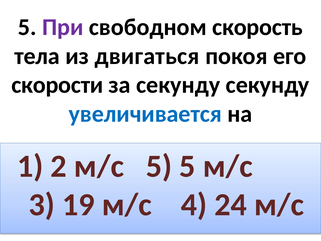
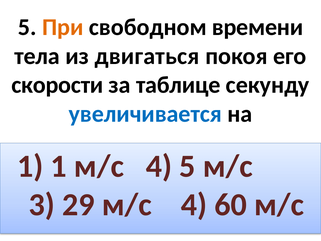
При colour: purple -> orange
скорость: скорость -> времени
за секунду: секунду -> таблице
1 2: 2 -> 1
5 at (159, 166): 5 -> 4
19: 19 -> 29
24: 24 -> 60
